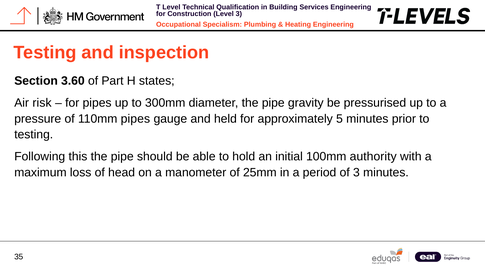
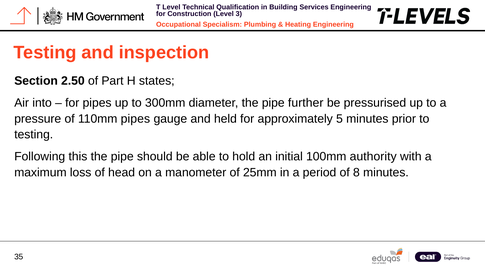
3.60: 3.60 -> 2.50
risk: risk -> into
gravity: gravity -> further
of 3: 3 -> 8
